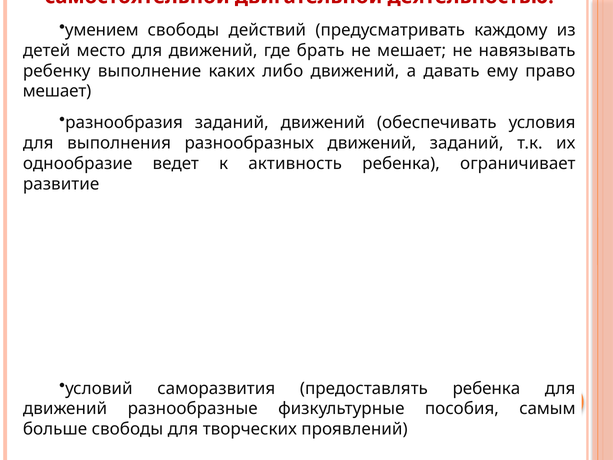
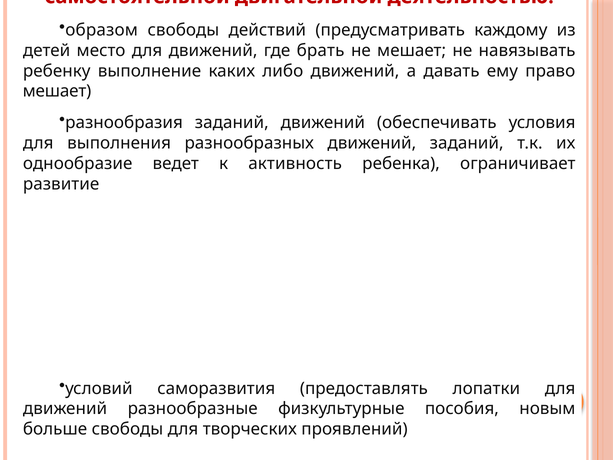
умением: умением -> образом
предоставлять ребенка: ребенка -> лопатки
самым: самым -> новым
